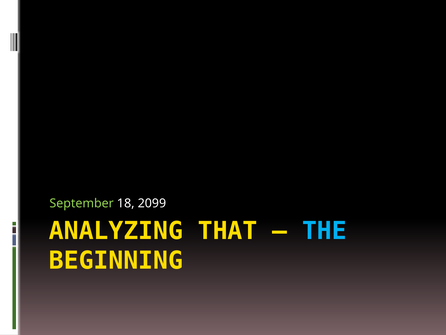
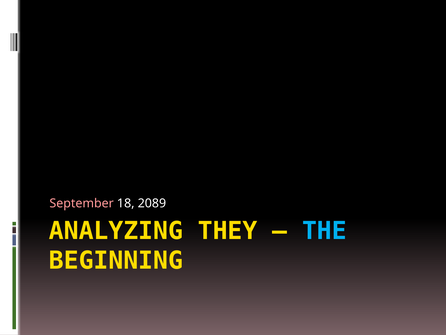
September colour: light green -> pink
2099: 2099 -> 2089
THAT: THAT -> THEY
